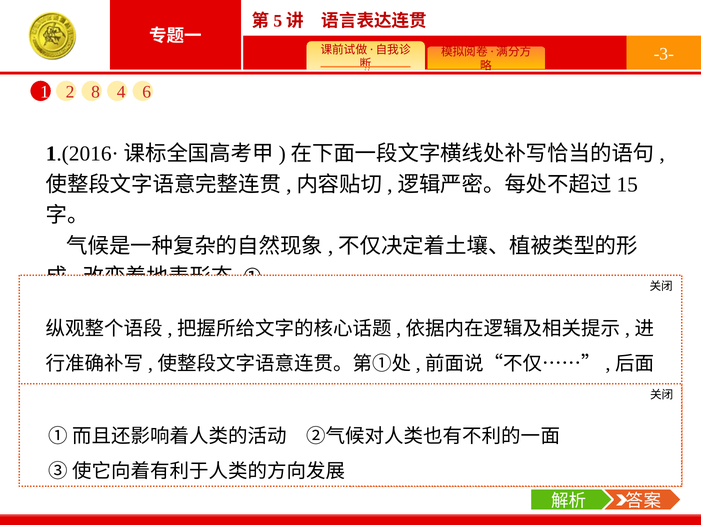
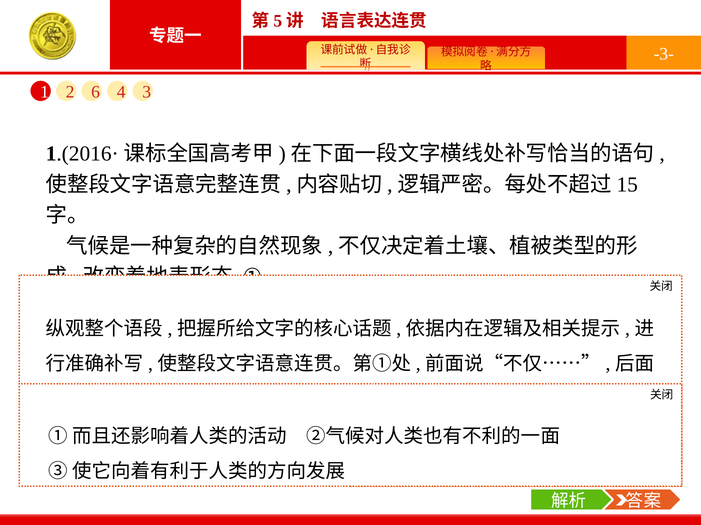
8: 8 -> 6
6: 6 -> 3
